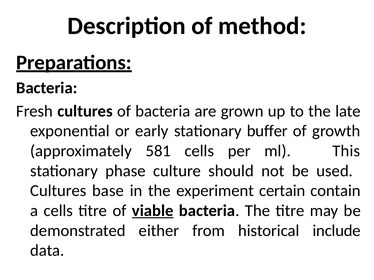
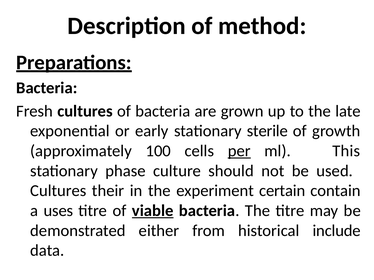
buffer: buffer -> sterile
581: 581 -> 100
per underline: none -> present
base: base -> their
a cells: cells -> uses
